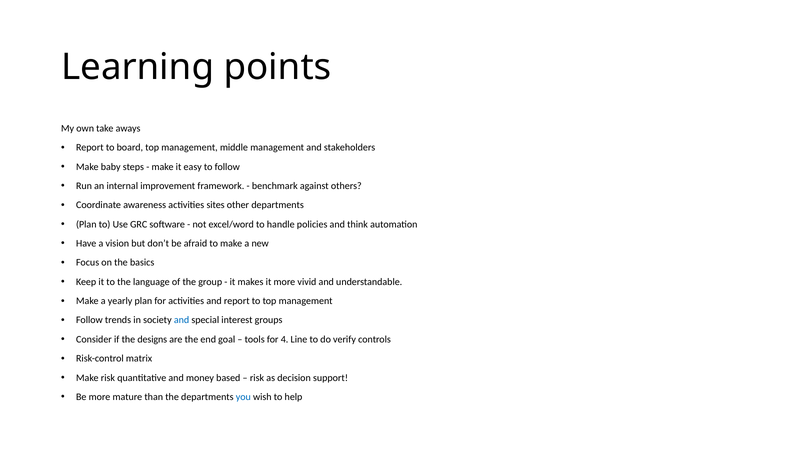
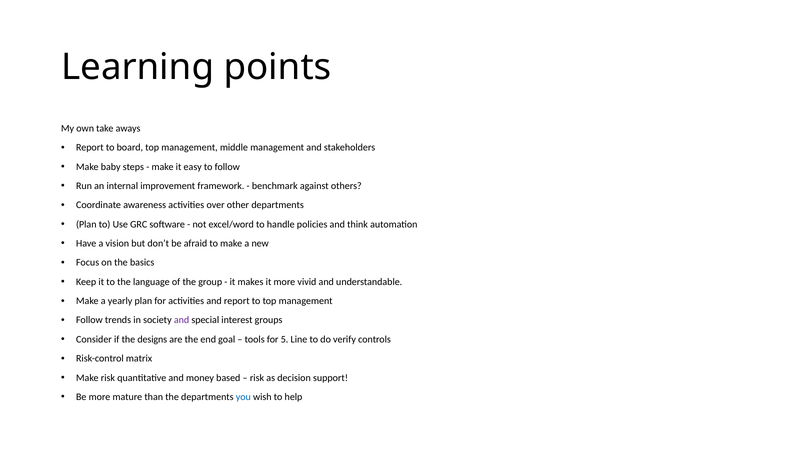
sites: sites -> over
and at (182, 320) colour: blue -> purple
4: 4 -> 5
